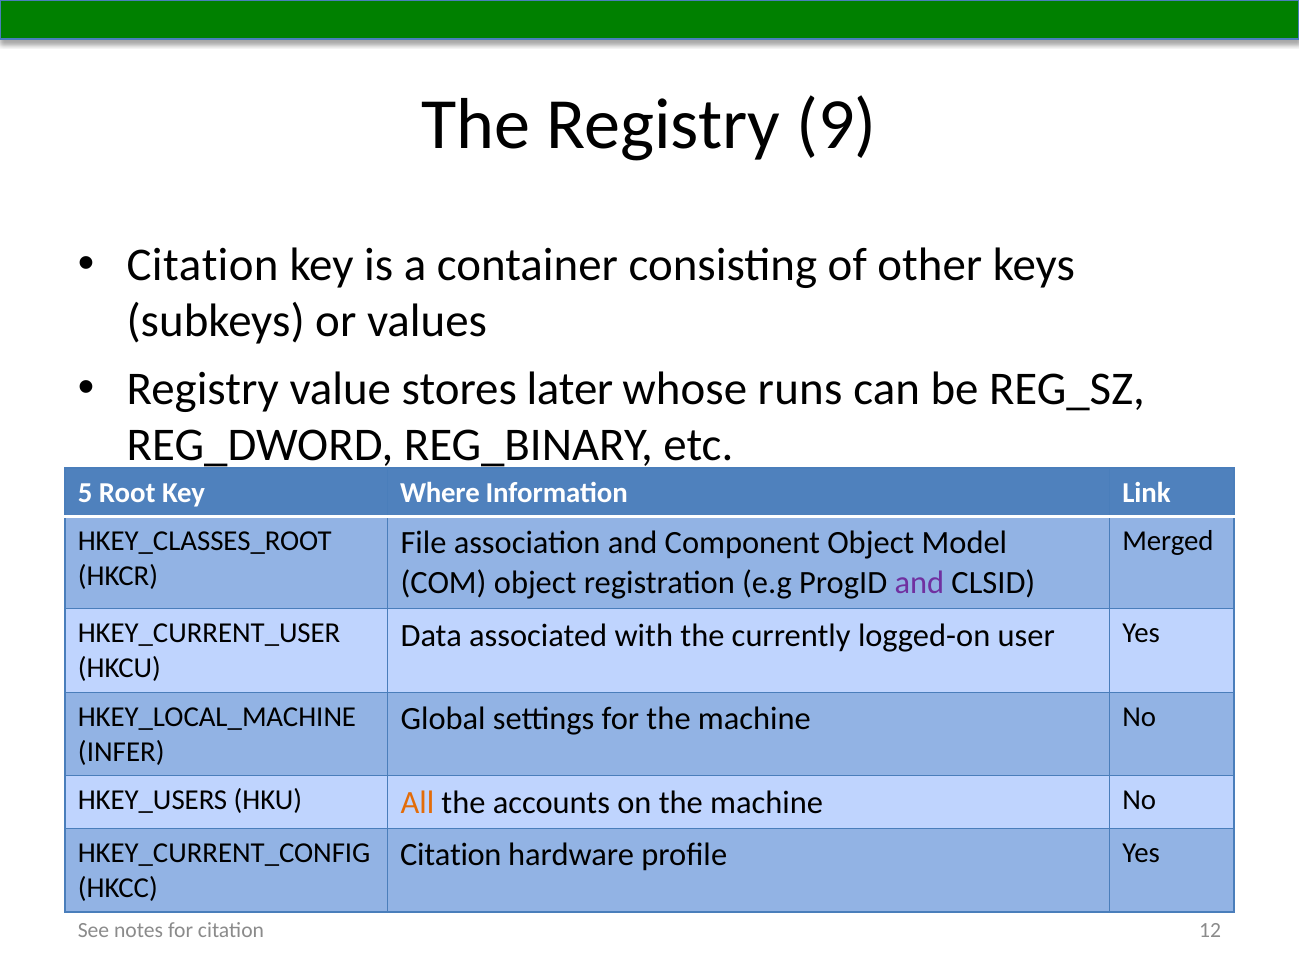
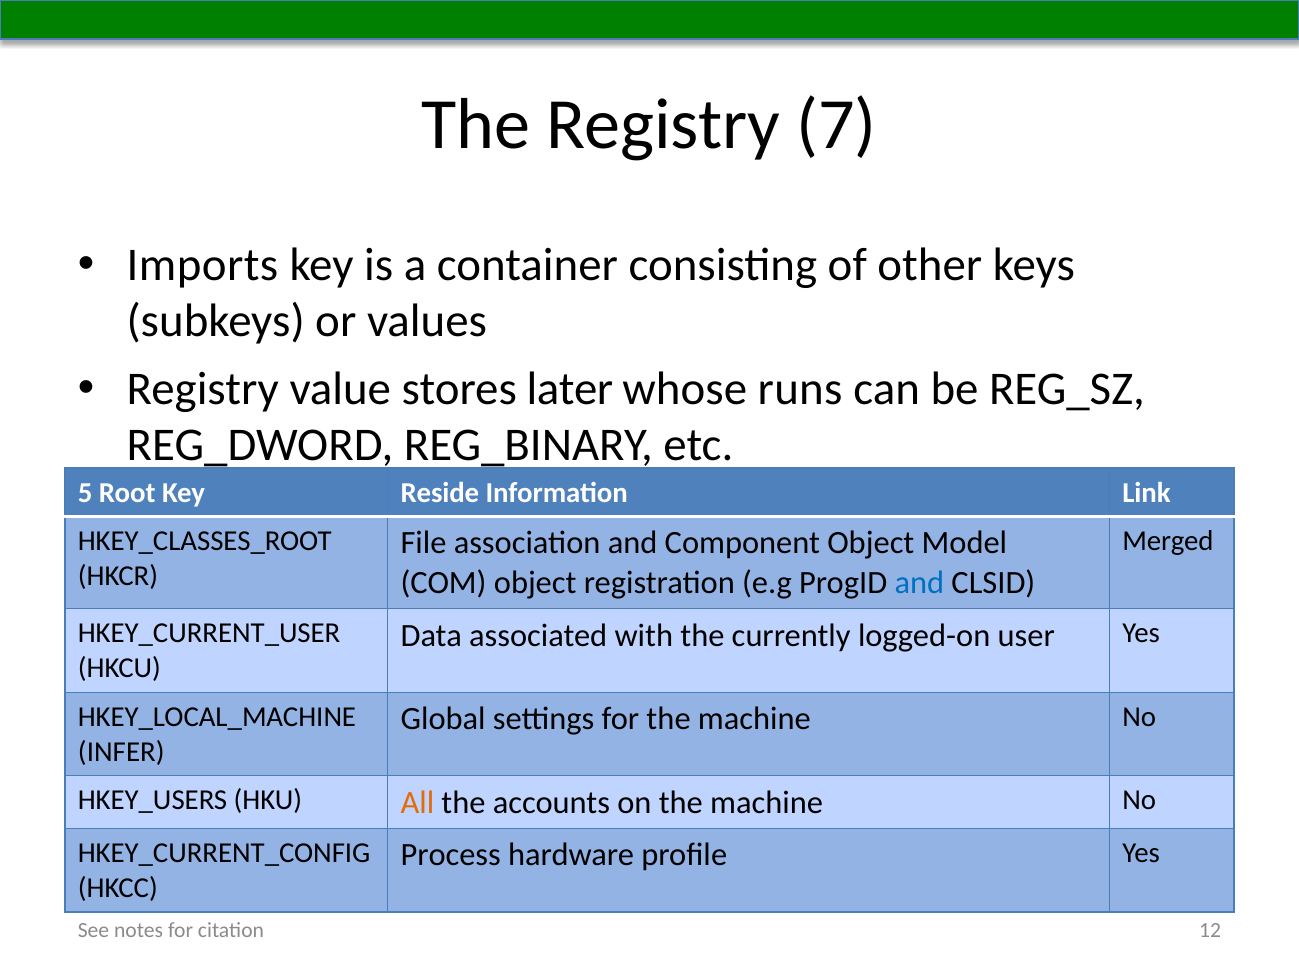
9: 9 -> 7
Citation at (203, 265): Citation -> Imports
Where: Where -> Reside
and at (919, 583) colour: purple -> blue
Citation at (451, 855): Citation -> Process
